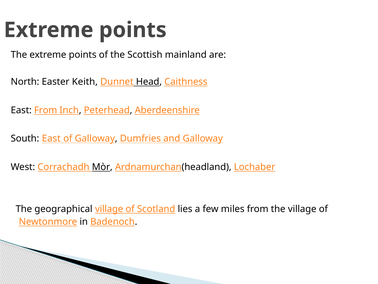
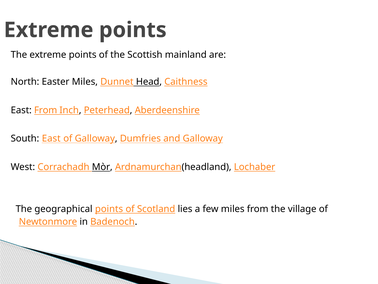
Easter Keith: Keith -> Miles
geographical village: village -> points
